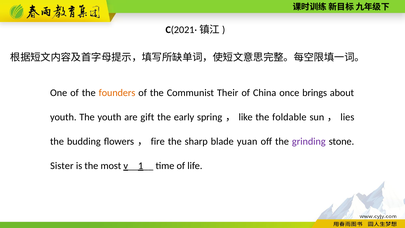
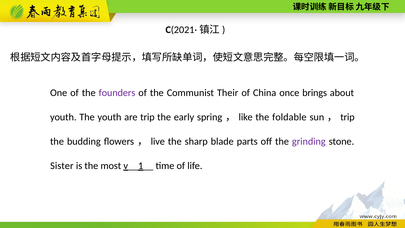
founders colour: orange -> purple
are gift: gift -> trip
lies at (347, 117): lies -> trip
fire: fire -> live
yuan: yuan -> parts
